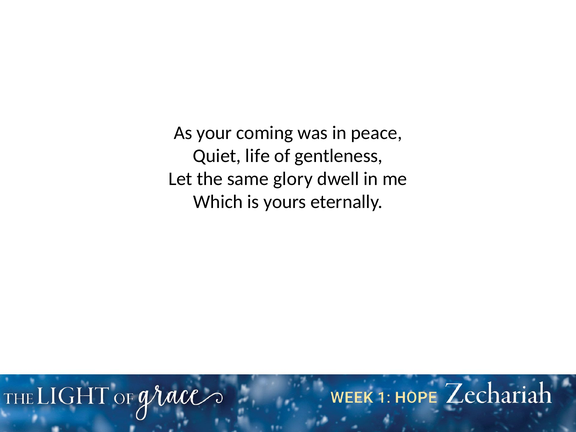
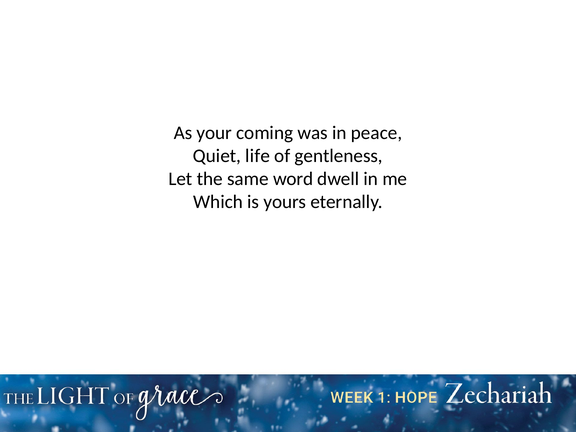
glory: glory -> word
